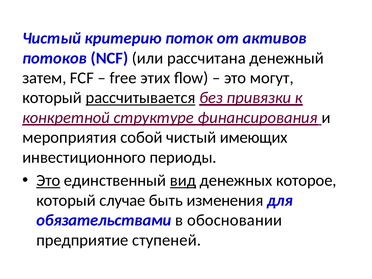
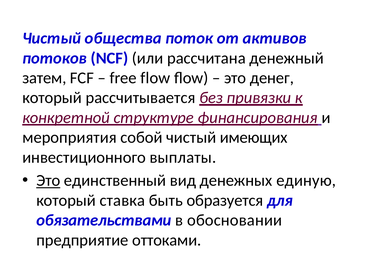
критерию: критерию -> общества
free этих: этих -> flow
могут: могут -> денег
рассчитывается underline: present -> none
периоды: периоды -> выплаты
вид underline: present -> none
которое: которое -> единую
случае: случае -> ставка
изменения: изменения -> образуется
ступеней: ступеней -> оттоками
